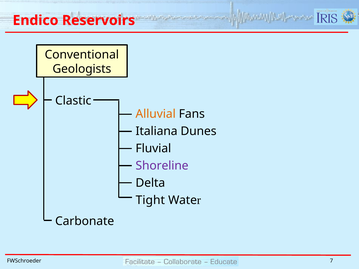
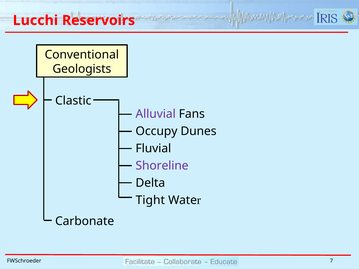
Endico: Endico -> Lucchi
Alluvial colour: orange -> purple
Italiana: Italiana -> Occupy
